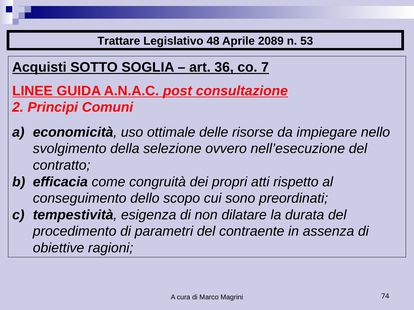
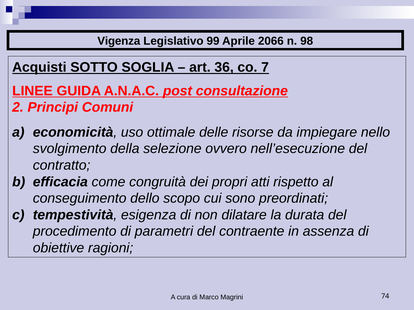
Trattare: Trattare -> Vigenza
48: 48 -> 99
2089: 2089 -> 2066
53: 53 -> 98
